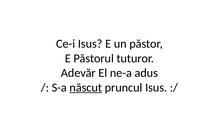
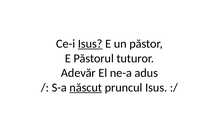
Isus at (90, 44) underline: none -> present
